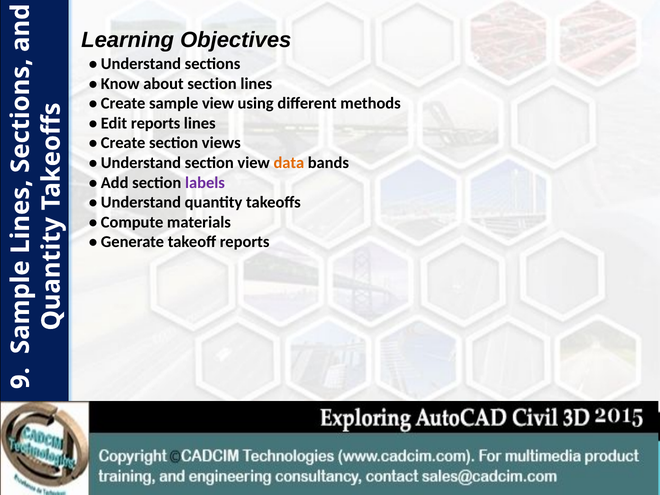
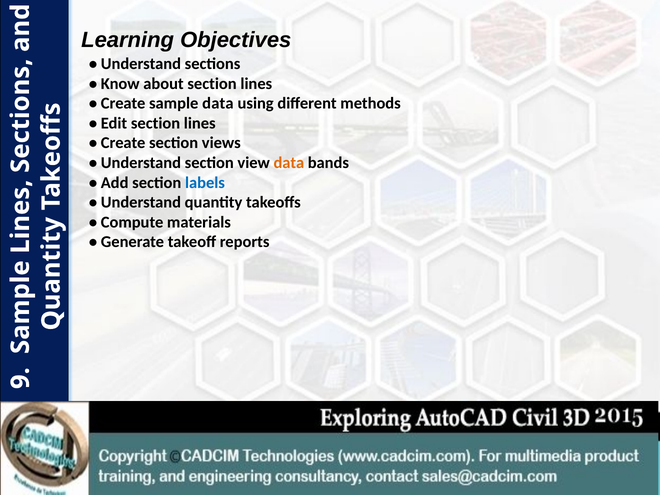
sample view: view -> data
Edit reports: reports -> section
labels colour: purple -> blue
